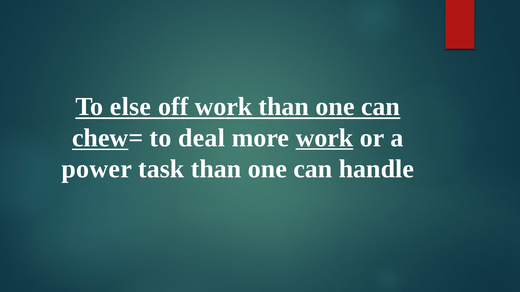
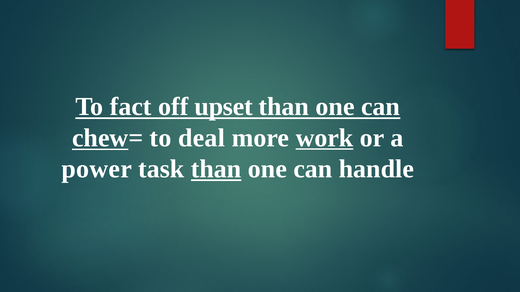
else: else -> fact
off work: work -> upset
than at (216, 169) underline: none -> present
